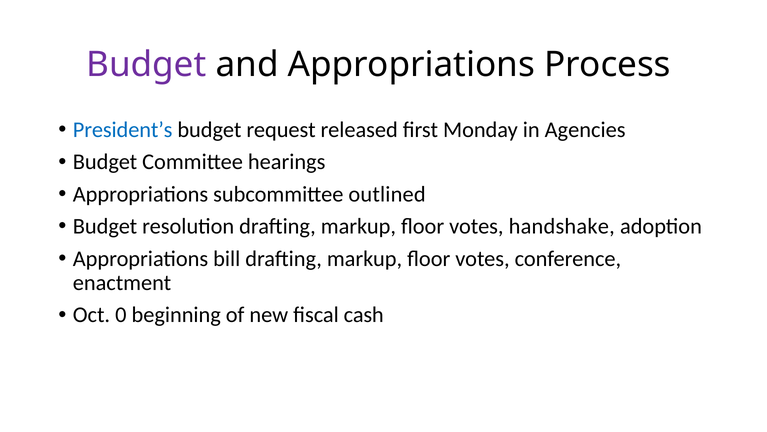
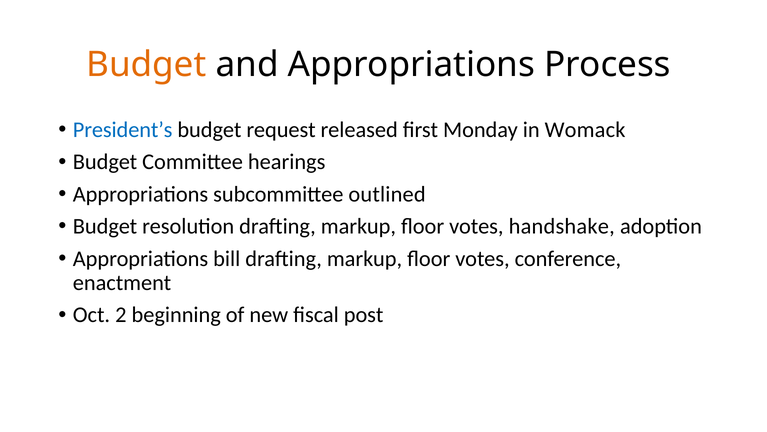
Budget at (146, 64) colour: purple -> orange
Agencies: Agencies -> Womack
0: 0 -> 2
cash: cash -> post
